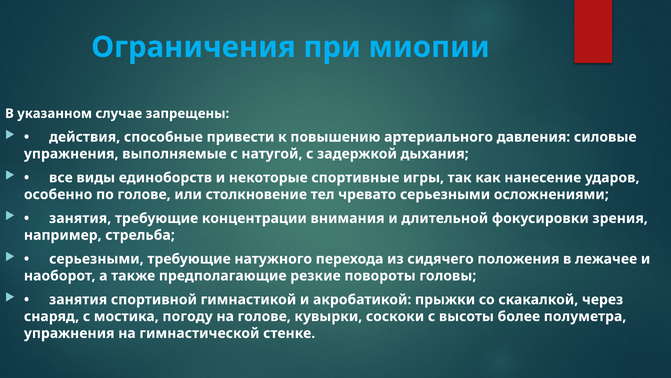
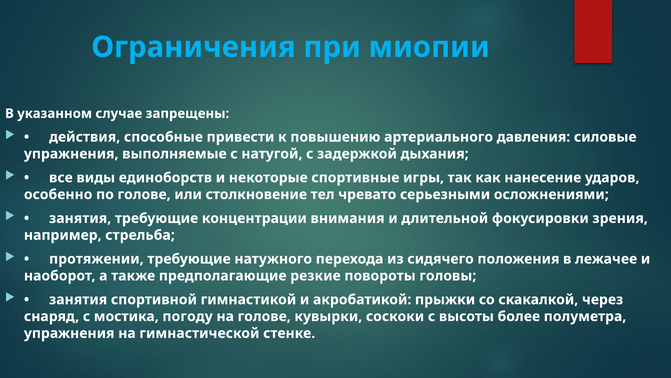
серьезными at (96, 259): серьезными -> протяжении
